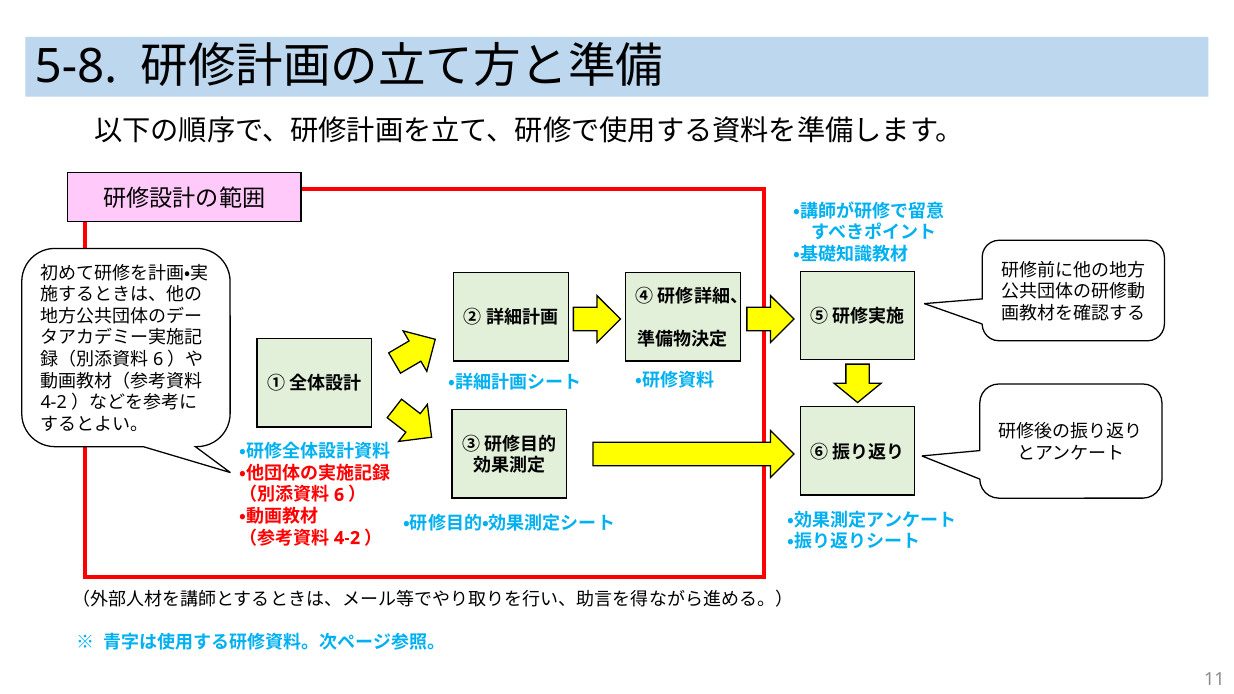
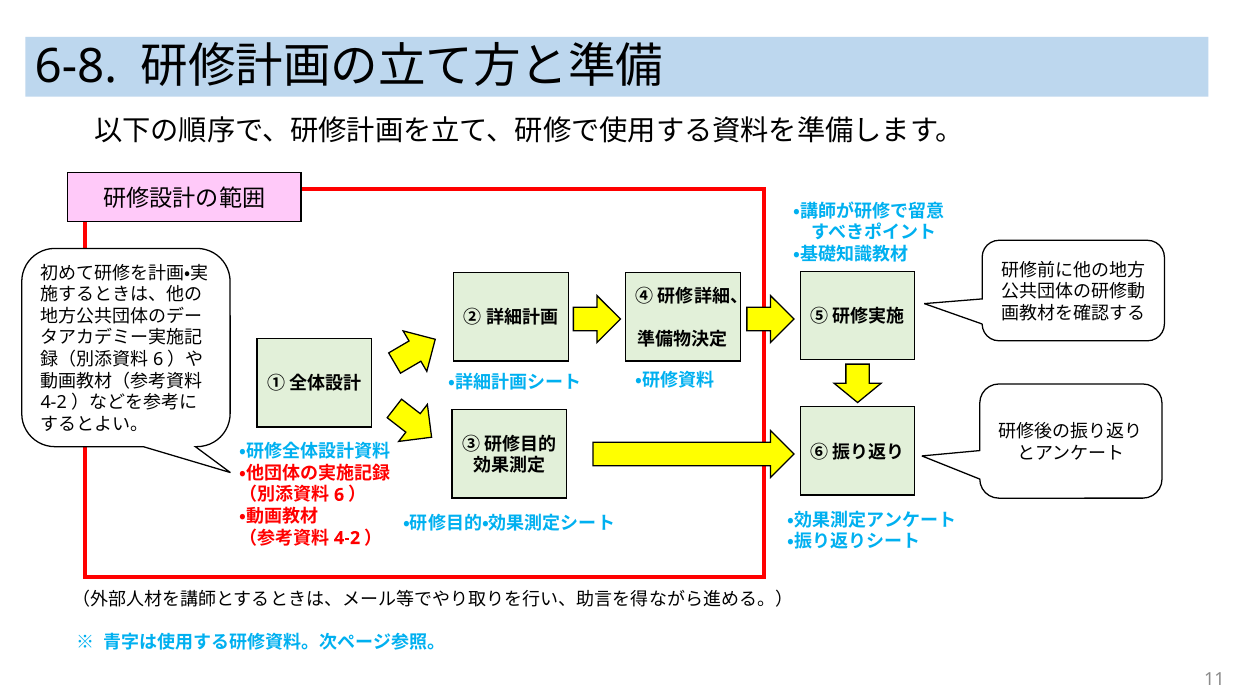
5-8: 5-8 -> 6-8
